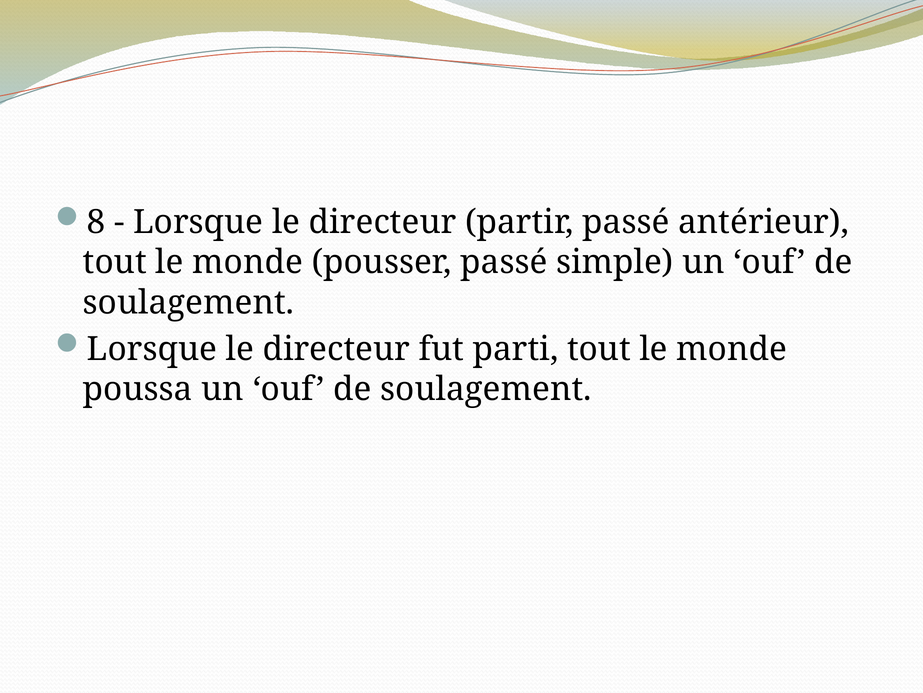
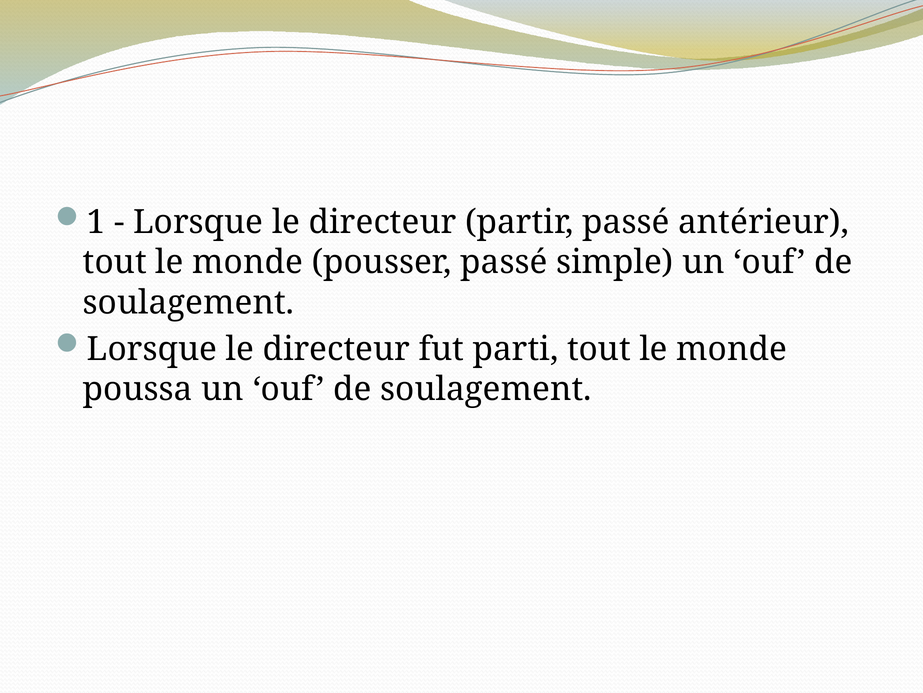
8: 8 -> 1
